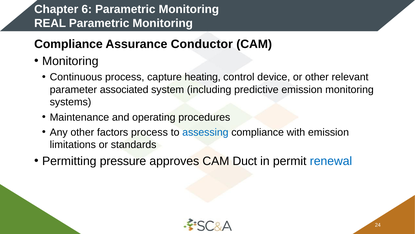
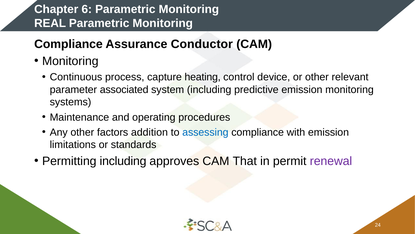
factors process: process -> addition
Permitting pressure: pressure -> including
Duct: Duct -> That
renewal colour: blue -> purple
